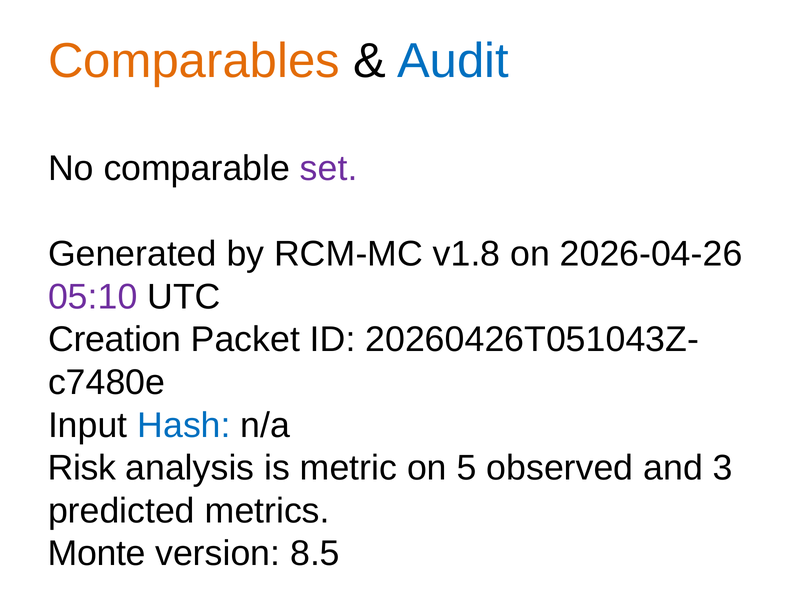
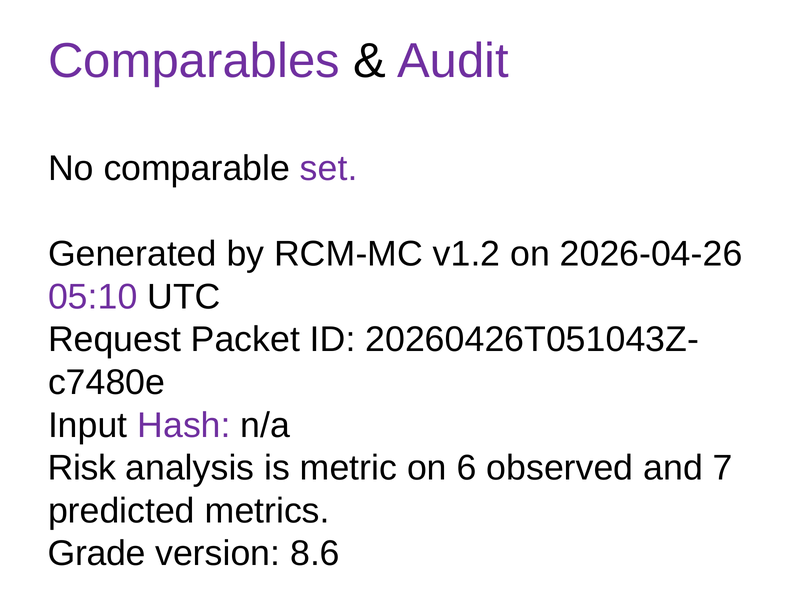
Comparables colour: orange -> purple
Audit colour: blue -> purple
v1.8: v1.8 -> v1.2
Creation: Creation -> Request
Hash colour: blue -> purple
5: 5 -> 6
3: 3 -> 7
Monte: Monte -> Grade
8.5: 8.5 -> 8.6
